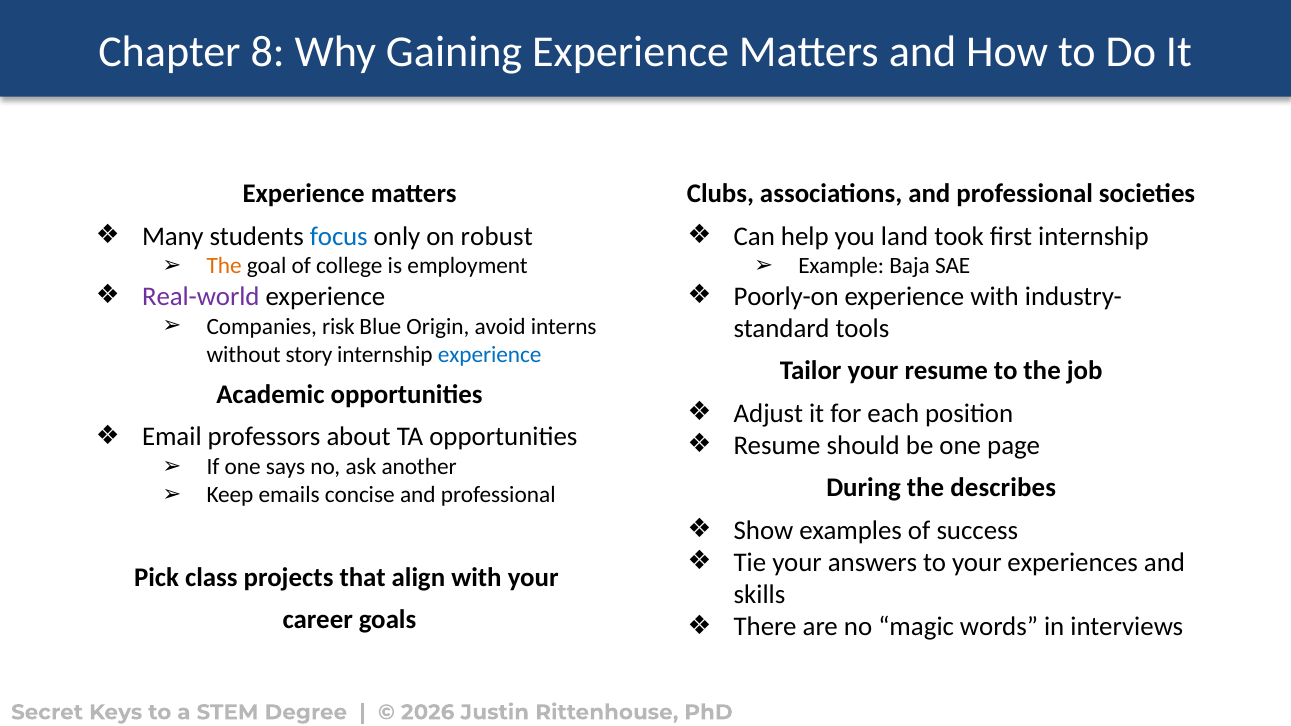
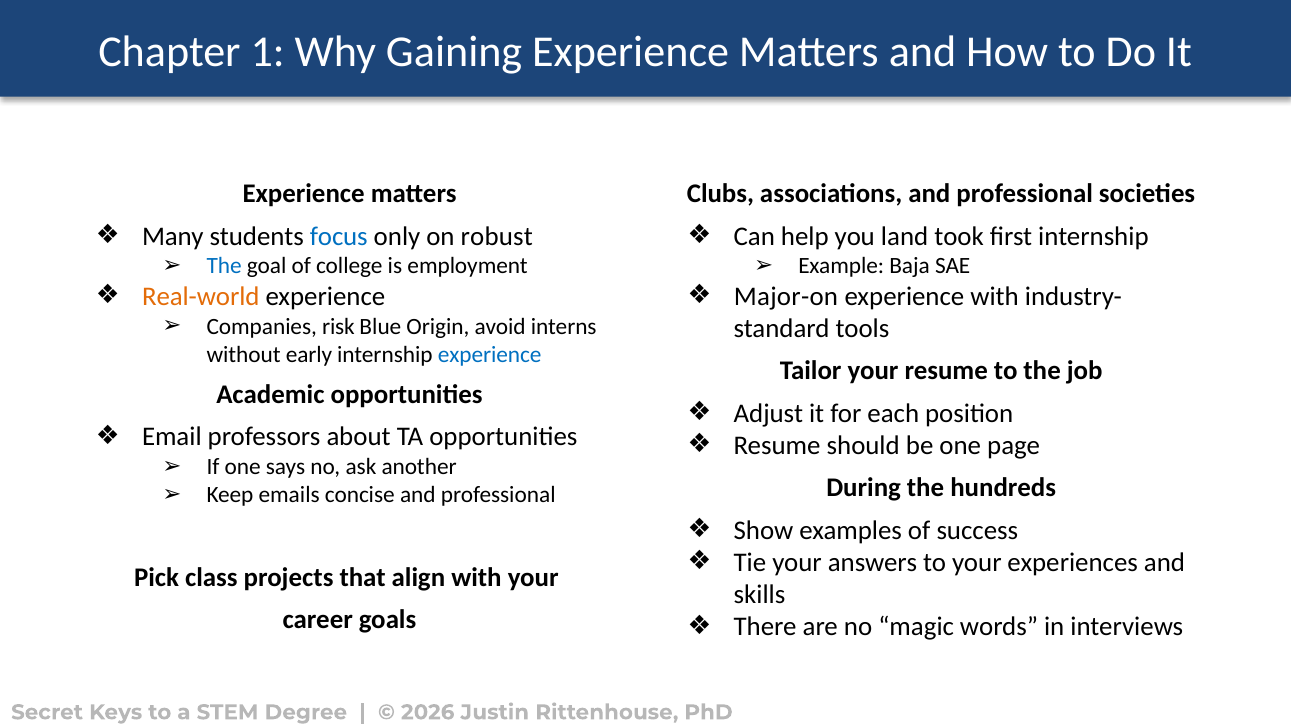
8: 8 -> 1
The at (224, 266) colour: orange -> blue
Real-world colour: purple -> orange
Poorly-on: Poorly-on -> Major-on
story: story -> early
describes: describes -> hundreds
